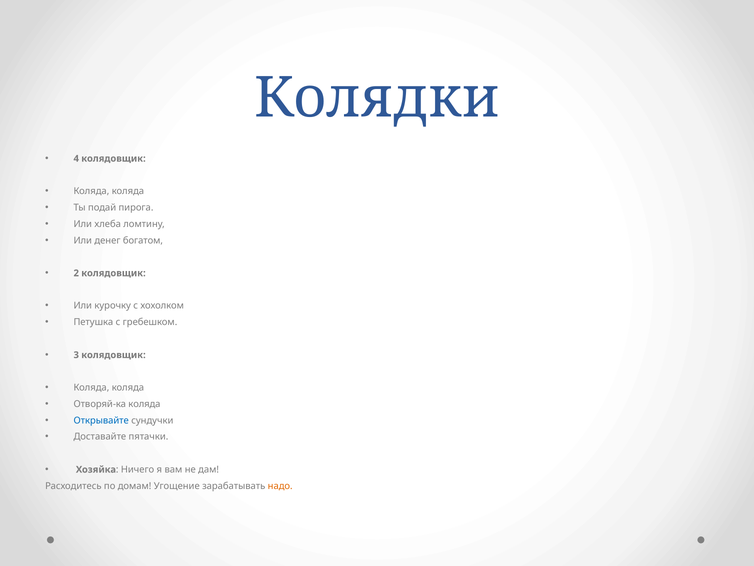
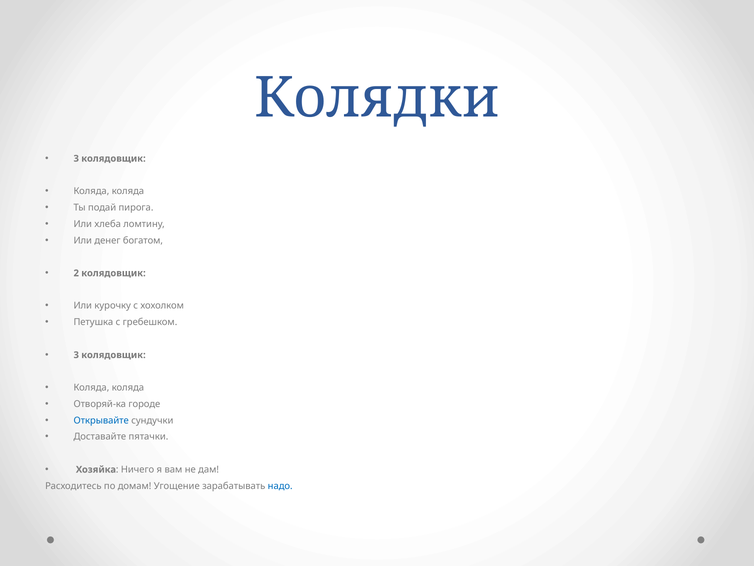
4 at (76, 158): 4 -> 3
Отворяй-ка коляда: коляда -> городе
надо colour: orange -> blue
